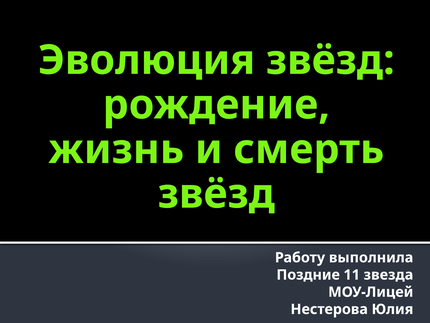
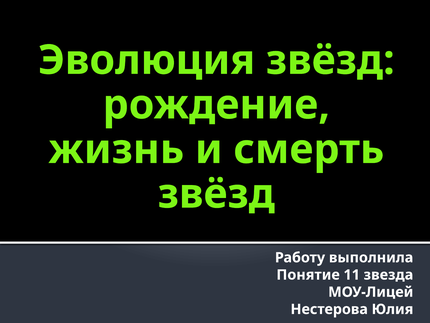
Поздние: Поздние -> Понятие
